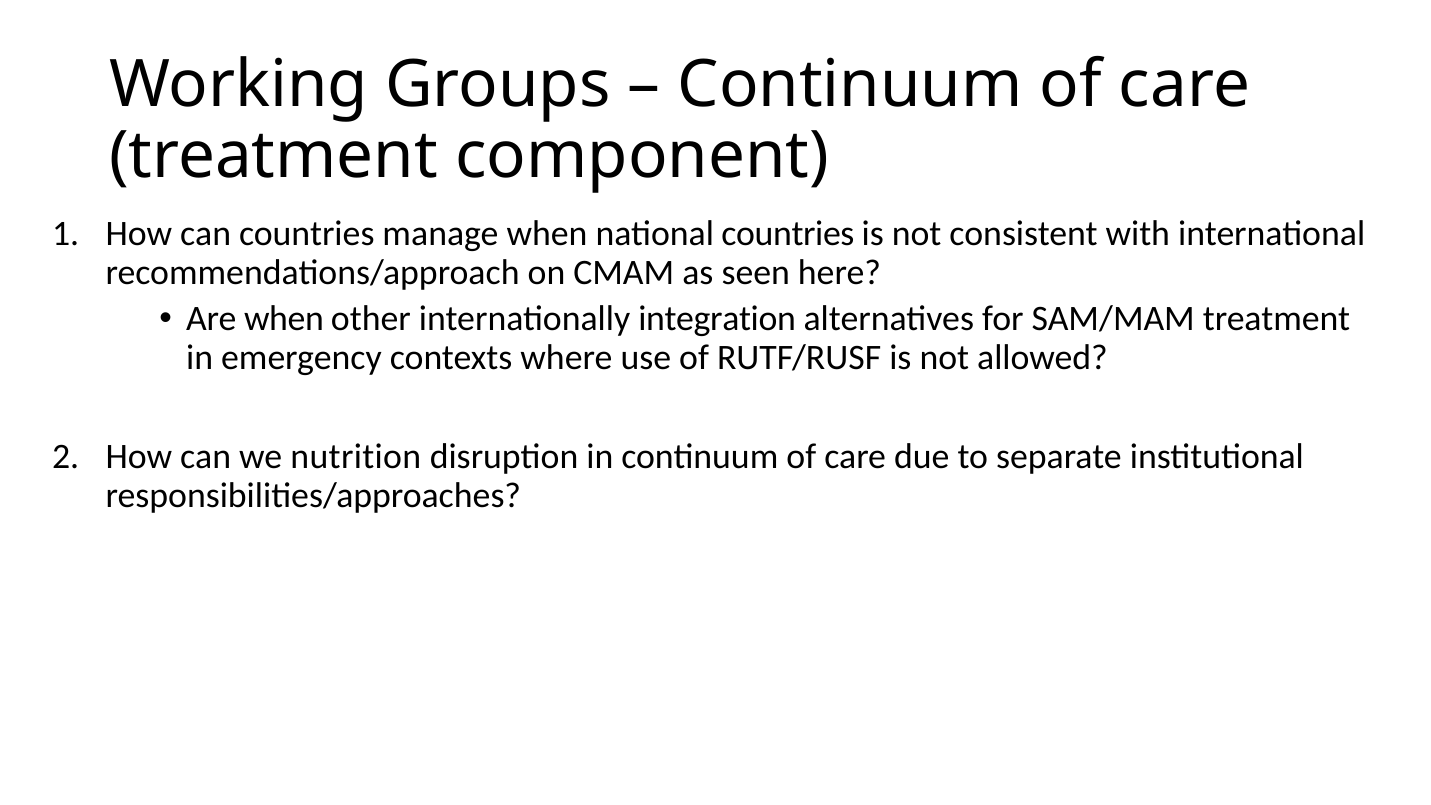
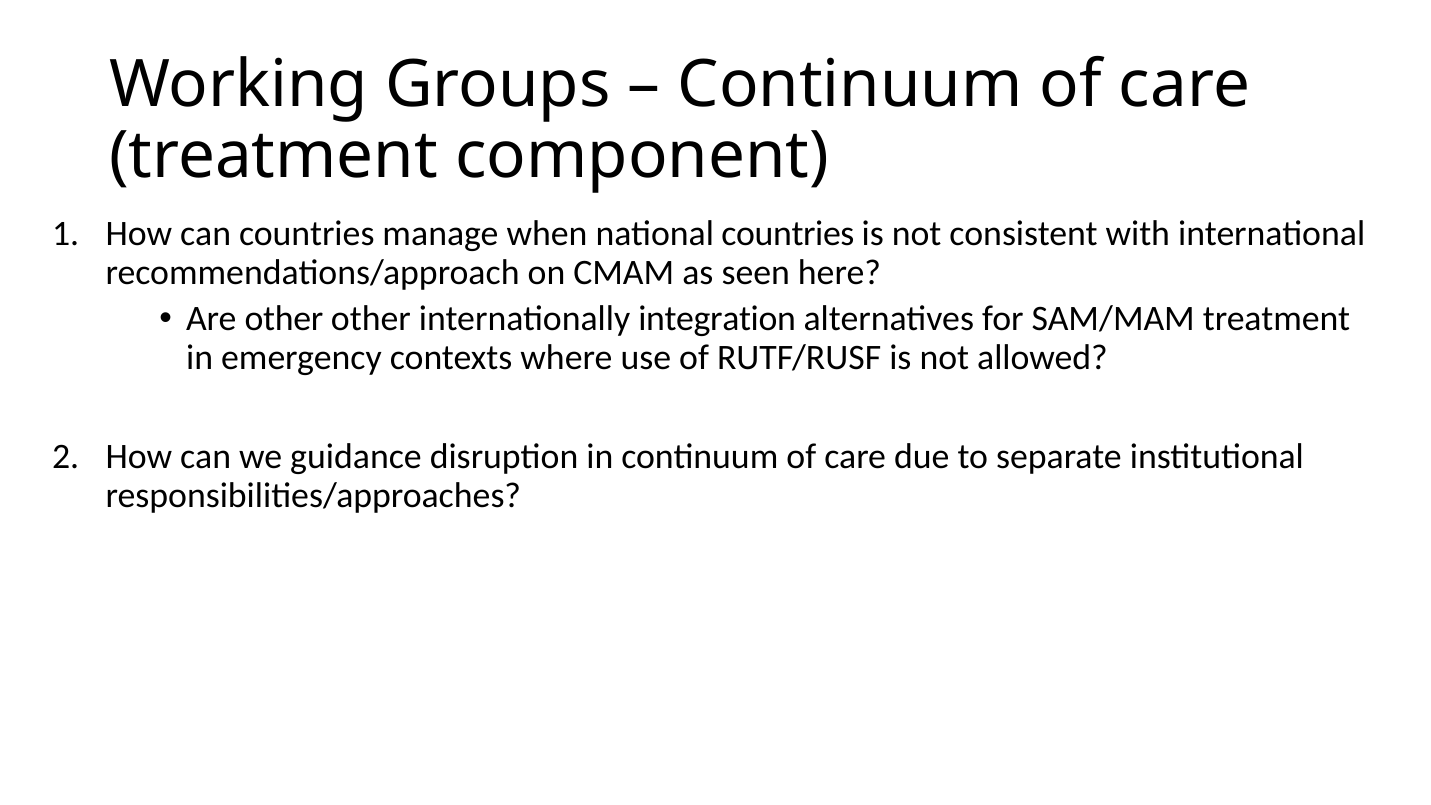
Are when: when -> other
nutrition: nutrition -> guidance
